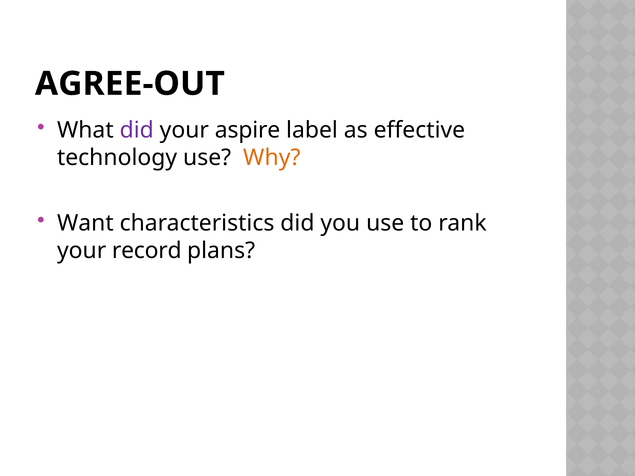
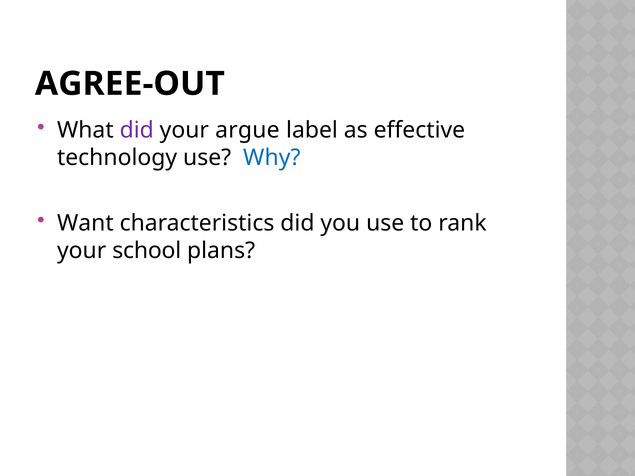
aspire: aspire -> argue
Why colour: orange -> blue
record: record -> school
